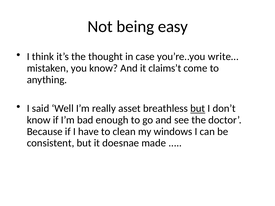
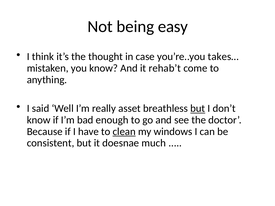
write…: write… -> takes…
claims’t: claims’t -> rehab’t
clean underline: none -> present
made: made -> much
